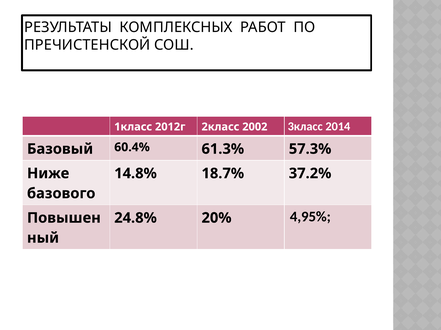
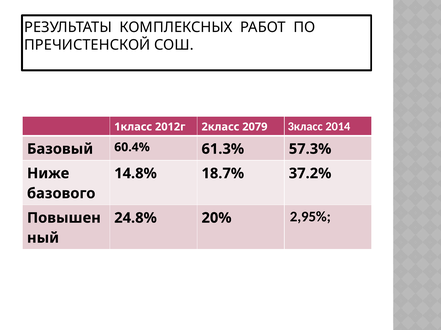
2002: 2002 -> 2079
4,95%: 4,95% -> 2,95%
